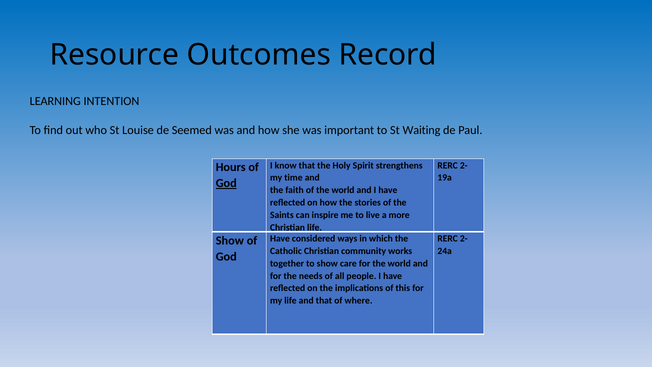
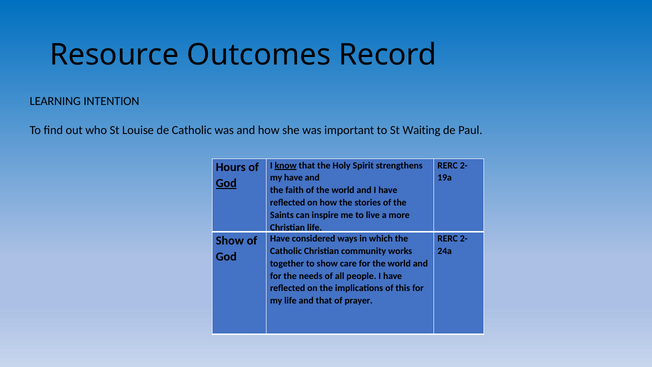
de Seemed: Seemed -> Catholic
know underline: none -> present
my time: time -> have
where: where -> prayer
